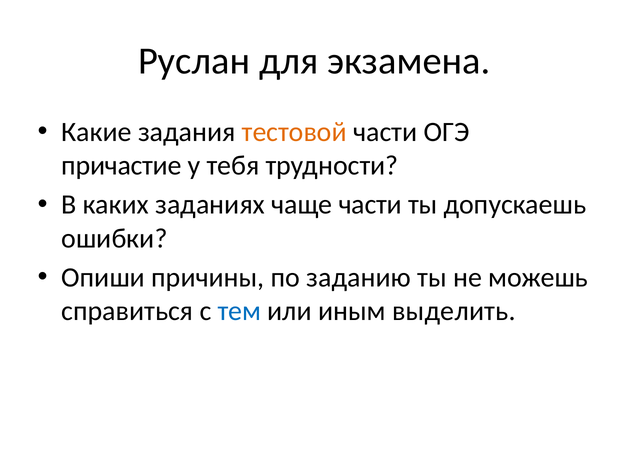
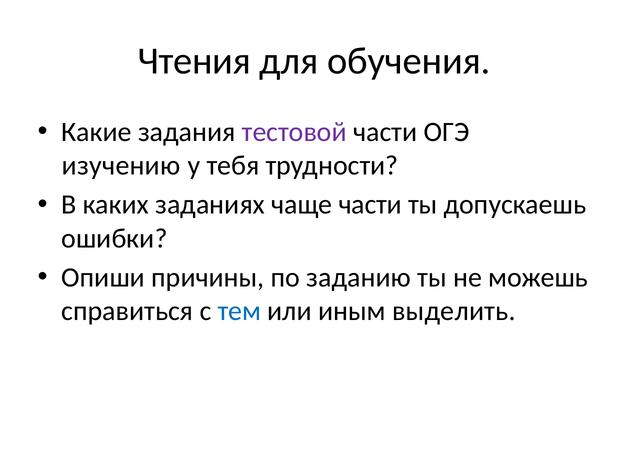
Руслан: Руслан -> Чтения
экзамена: экзамена -> обучения
тестовой colour: orange -> purple
причастие: причастие -> изучению
